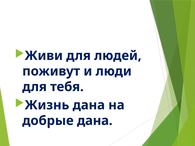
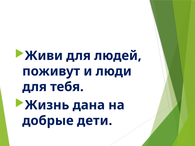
добрые дана: дана -> дети
